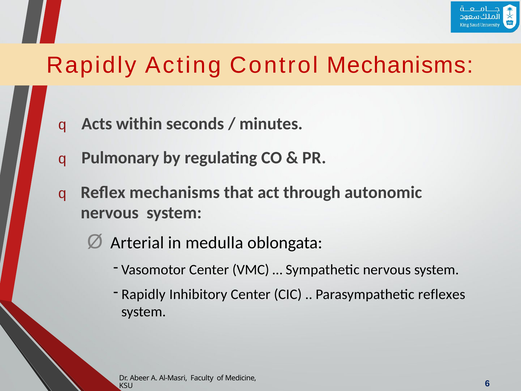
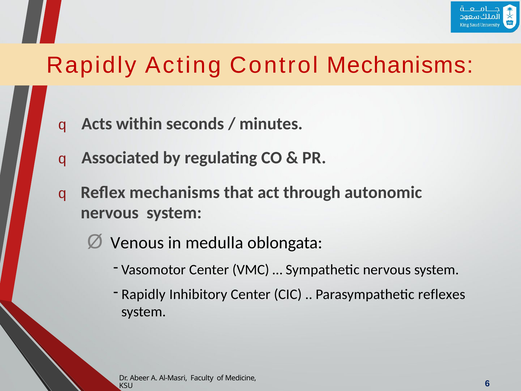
Pulmonary: Pulmonary -> Associated
Arterial: Arterial -> Venous
